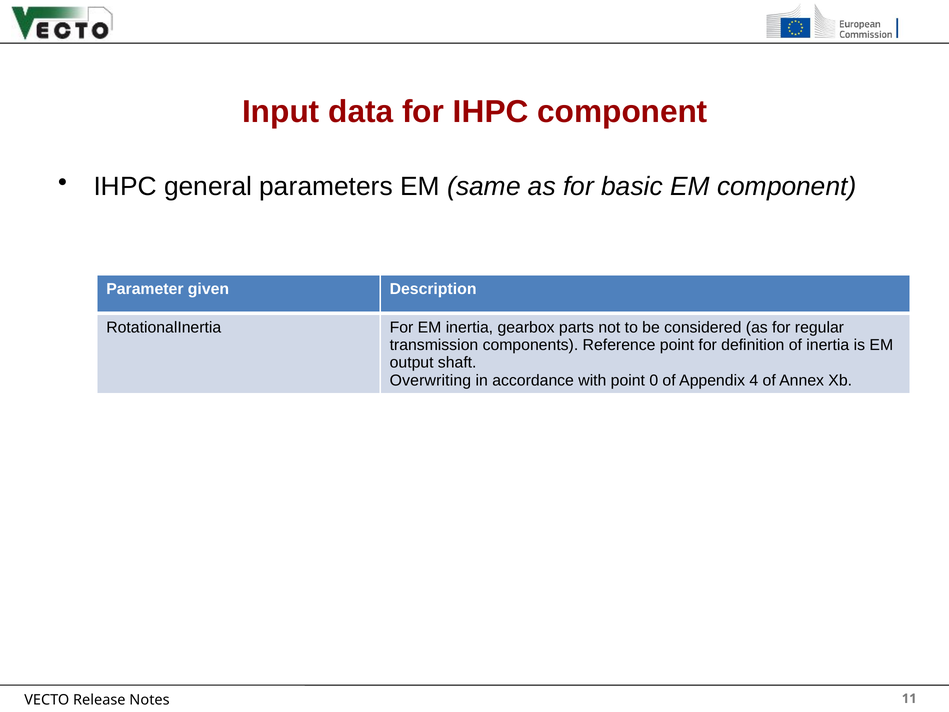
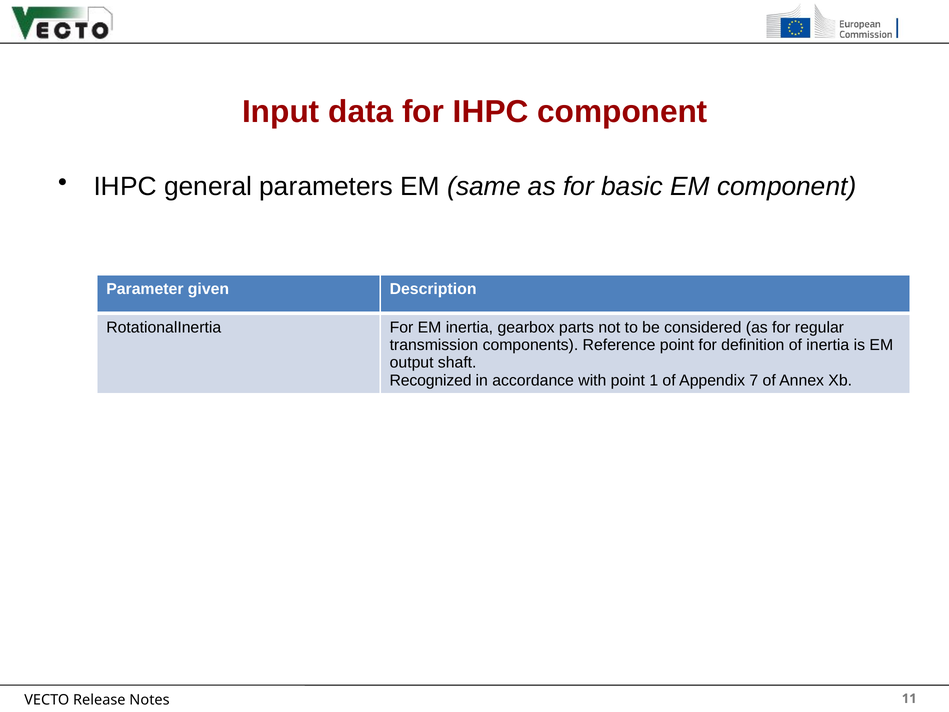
Overwriting: Overwriting -> Recognized
0: 0 -> 1
4: 4 -> 7
